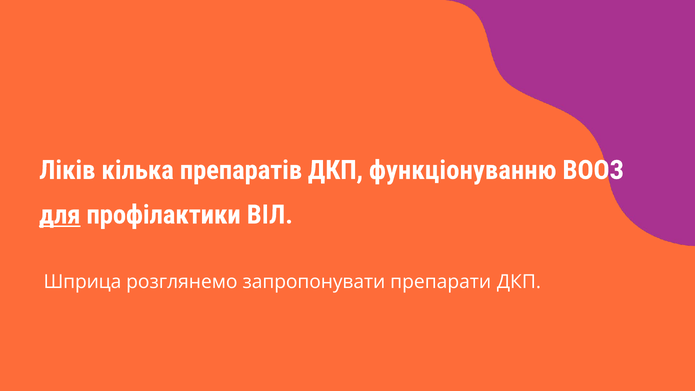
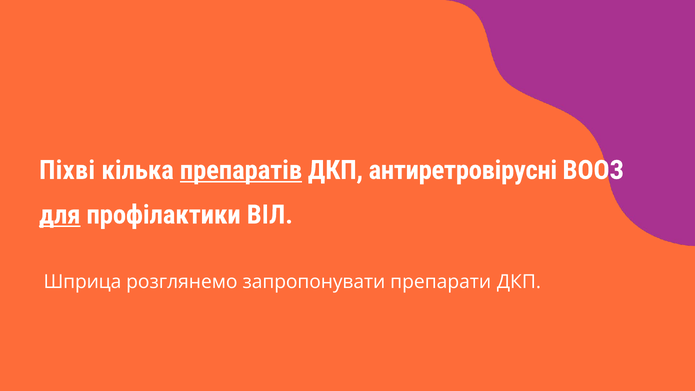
Ліків: Ліків -> Піхві
препаратів underline: none -> present
функціонуванню: функціонуванню -> антиретровірусні
